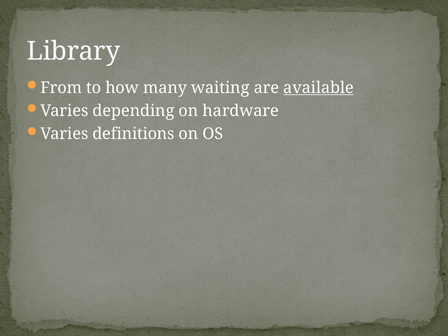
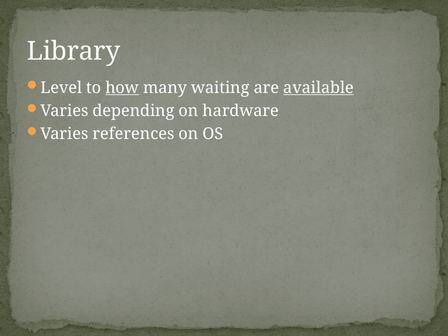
From: From -> Level
how underline: none -> present
definitions: definitions -> references
